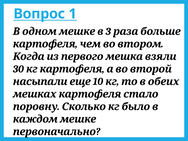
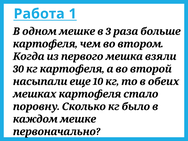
Вопрос: Вопрос -> Работа
